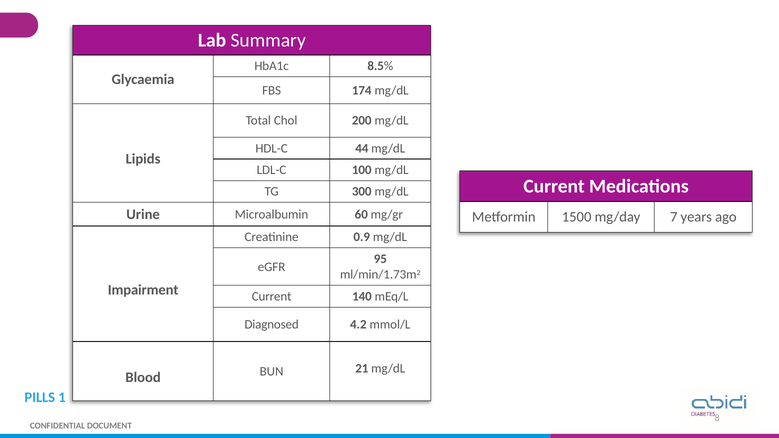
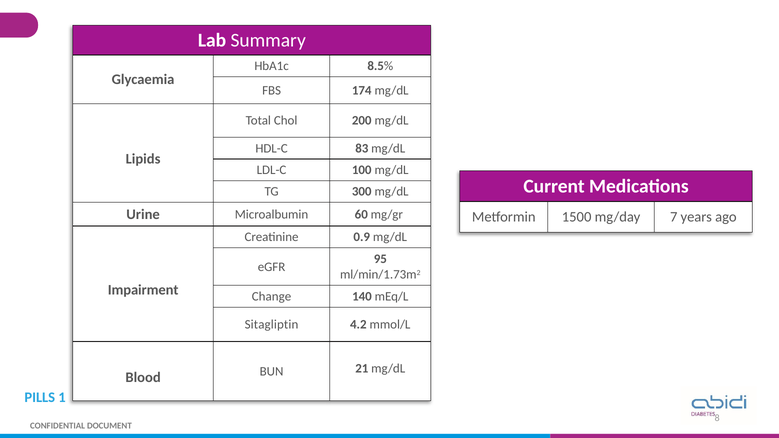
44: 44 -> 83
Current at (272, 297): Current -> Change
Diagnosed: Diagnosed -> Sitagliptin
